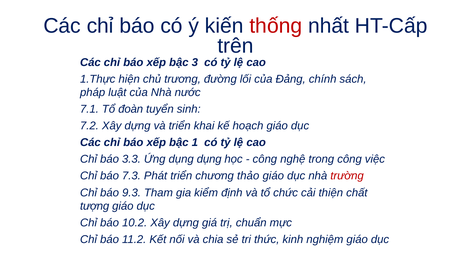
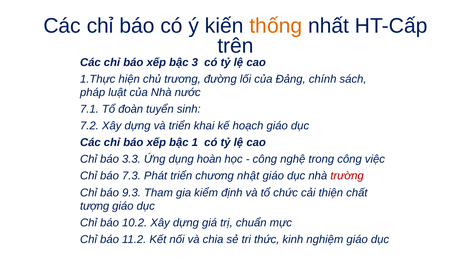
thống colour: red -> orange
dụng dụng: dụng -> hoàn
thảo: thảo -> nhật
